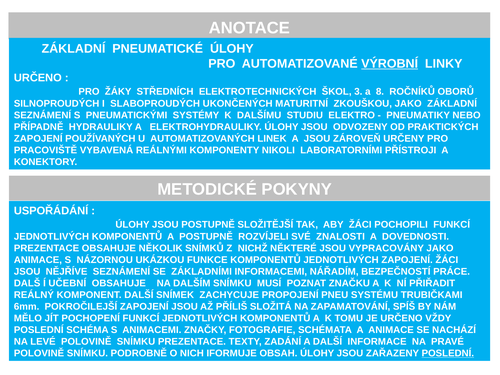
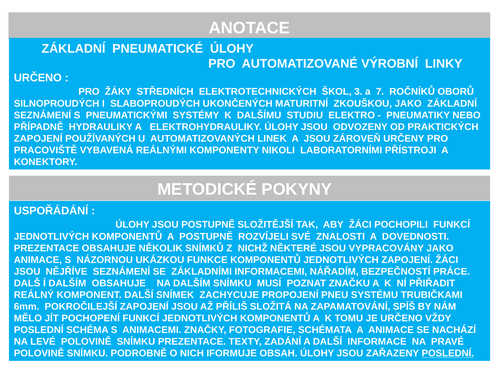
VÝROBNÍ underline: present -> none
8: 8 -> 7
Í UČEBNÍ: UČEBNÍ -> DALŠÍM
